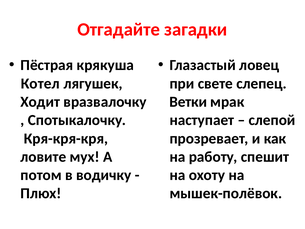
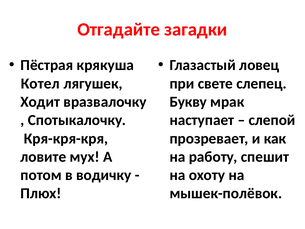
Ветки: Ветки -> Букву
